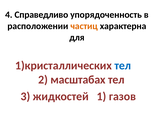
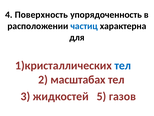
Справедливо: Справедливо -> Поверхность
частиц colour: orange -> blue
1: 1 -> 5
